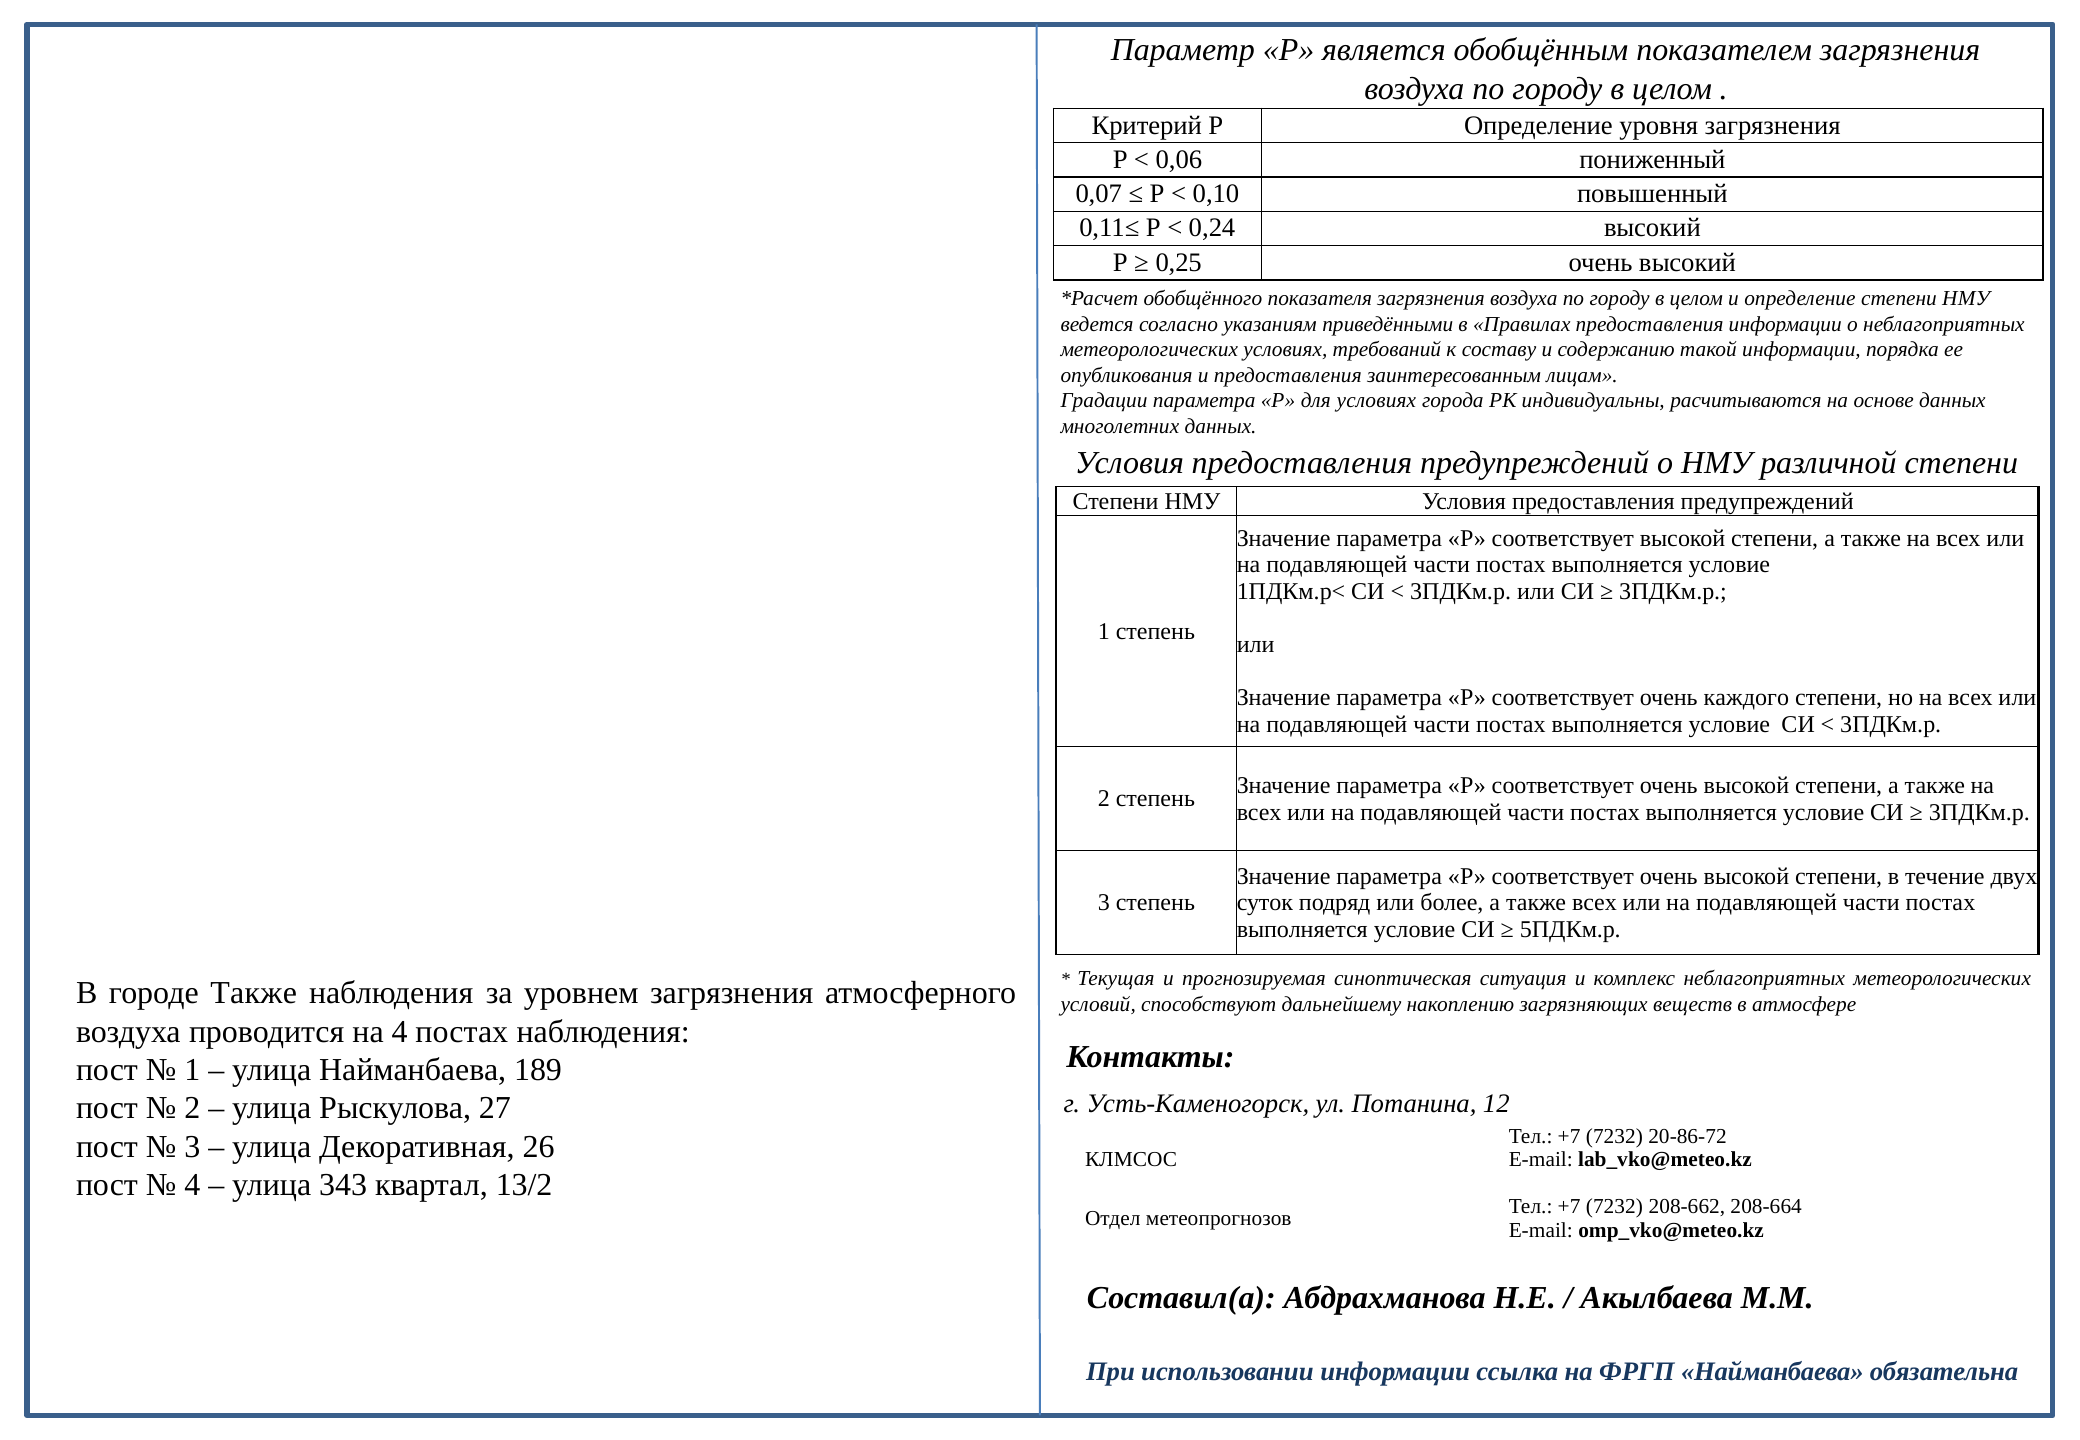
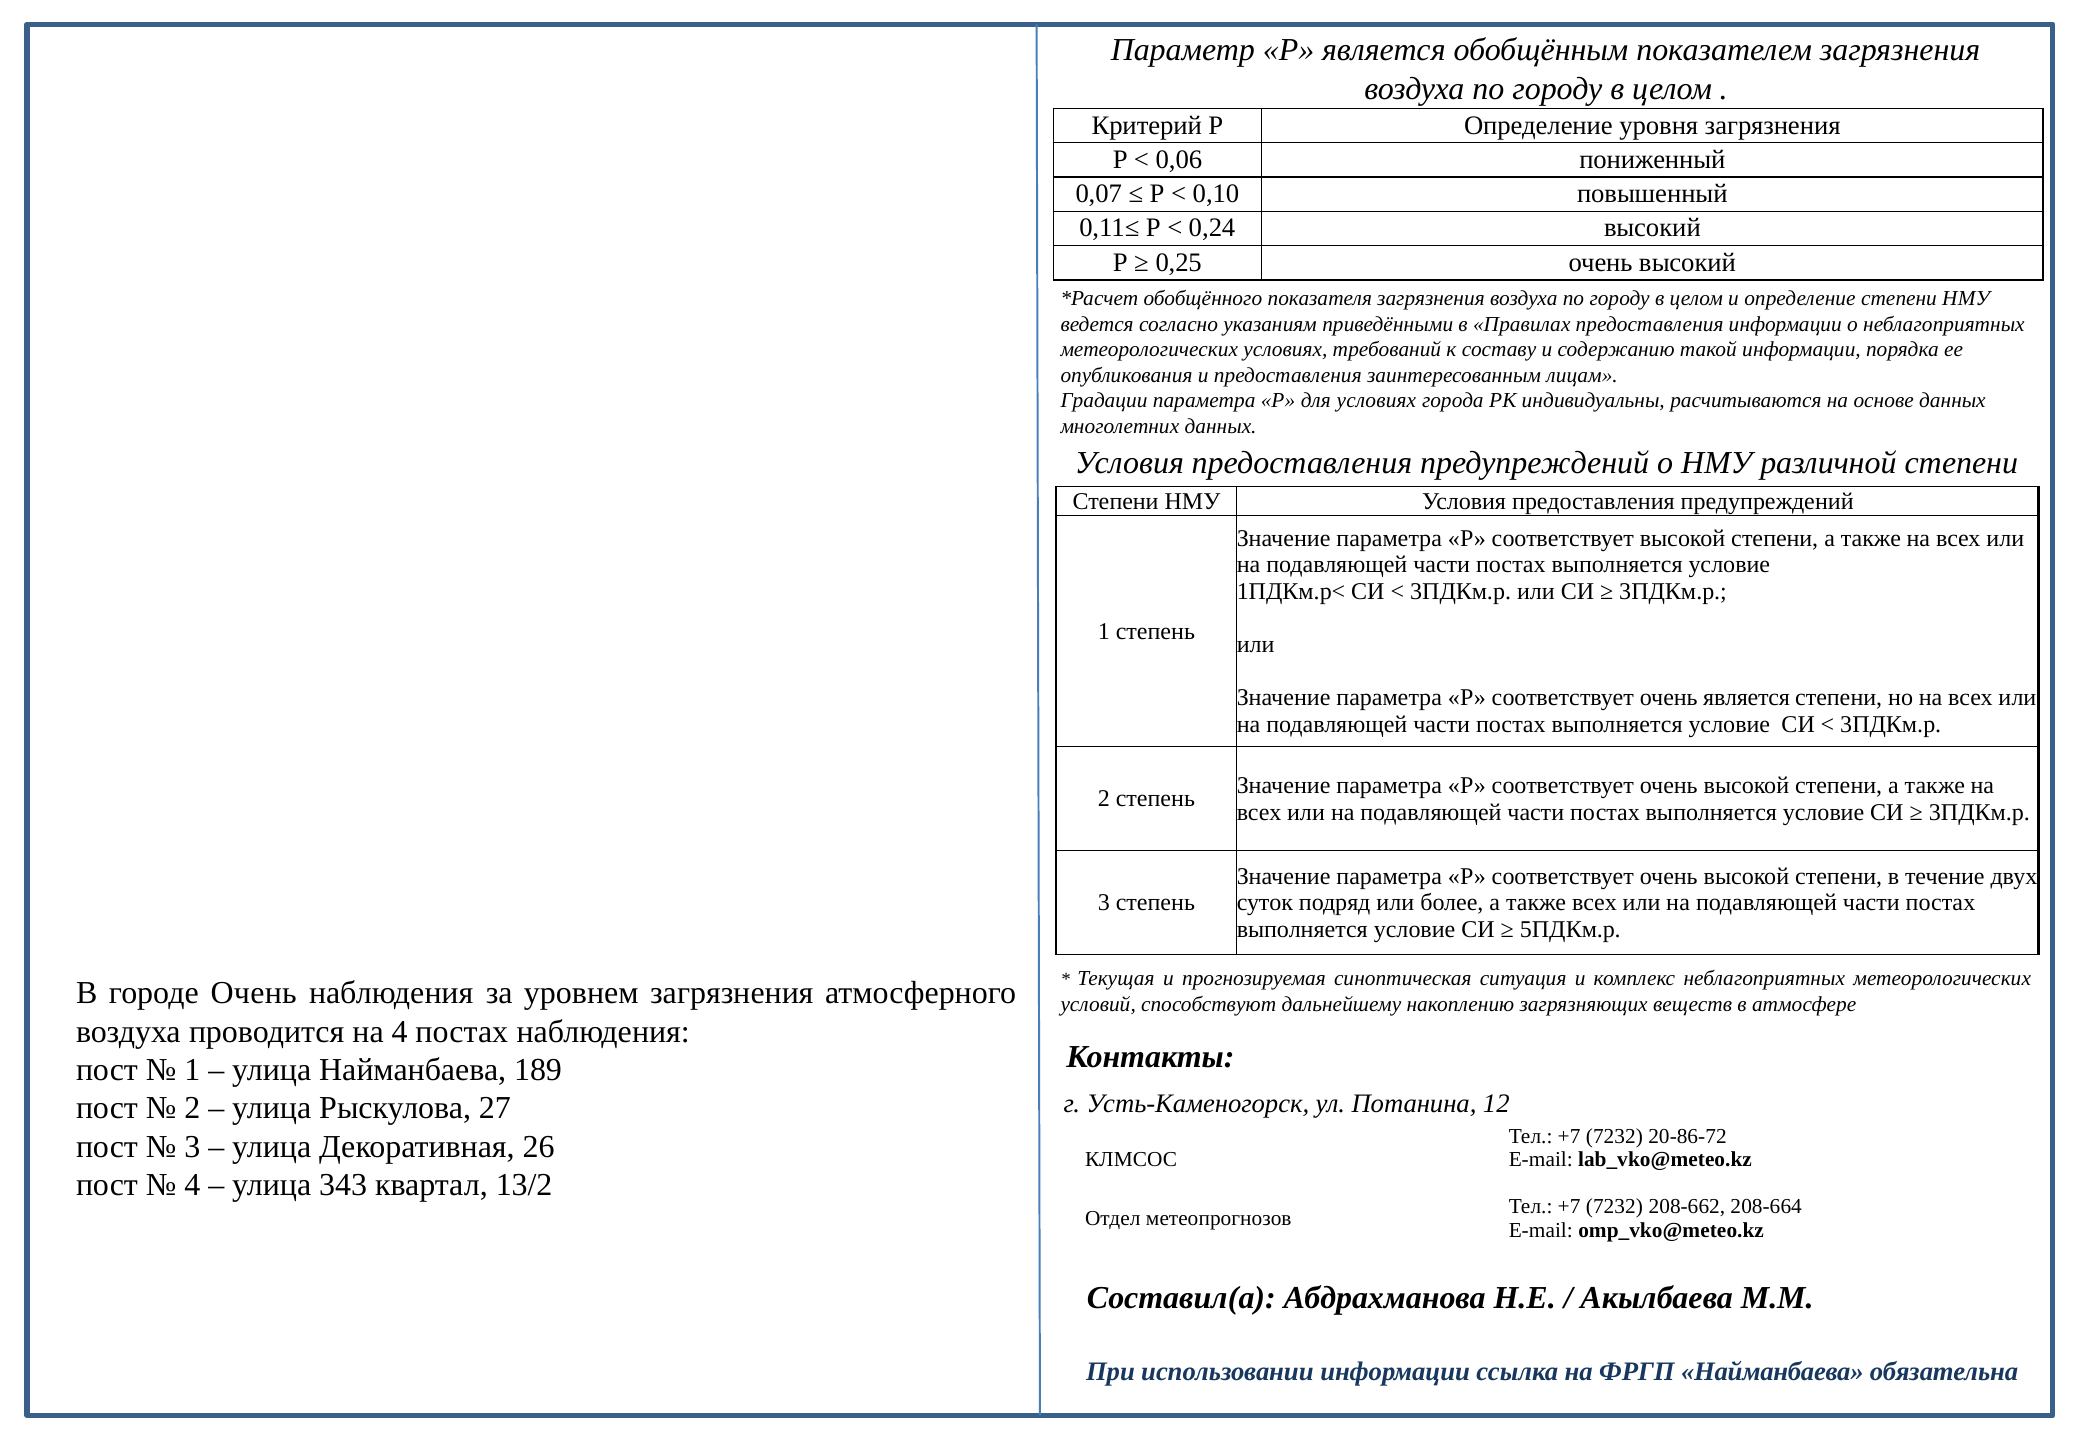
очень каждого: каждого -> является
городе Также: Также -> Очень
